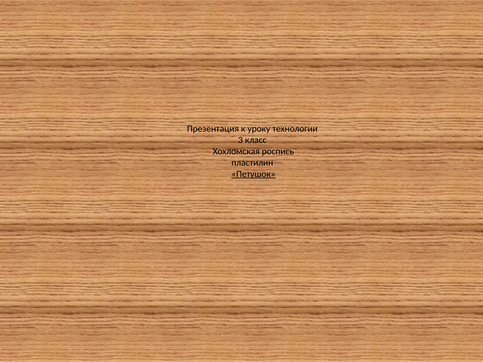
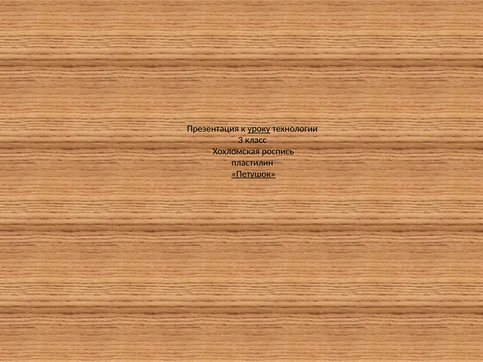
уроку underline: none -> present
